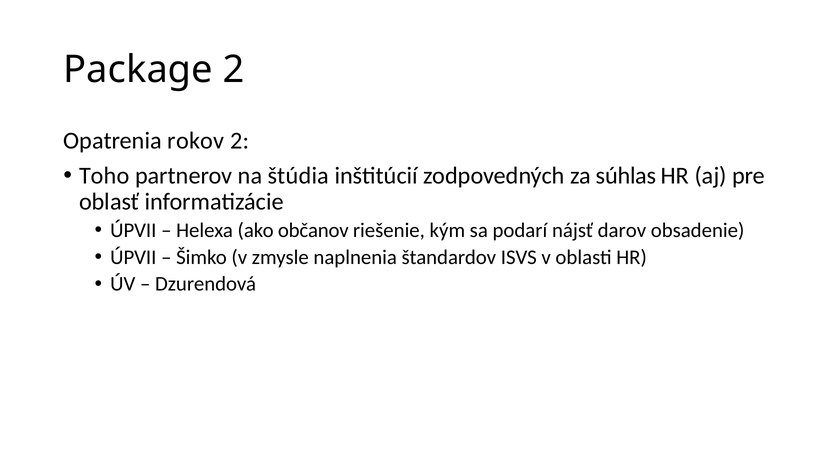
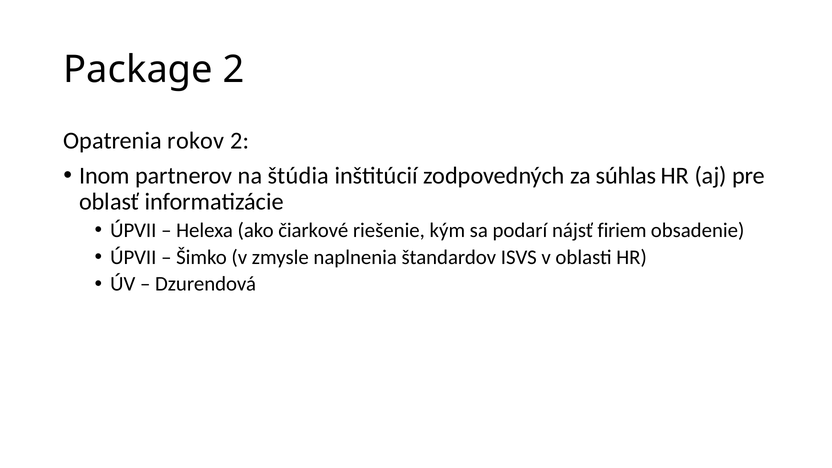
Toho: Toho -> Inom
občanov: občanov -> čiarkové
darov: darov -> firiem
